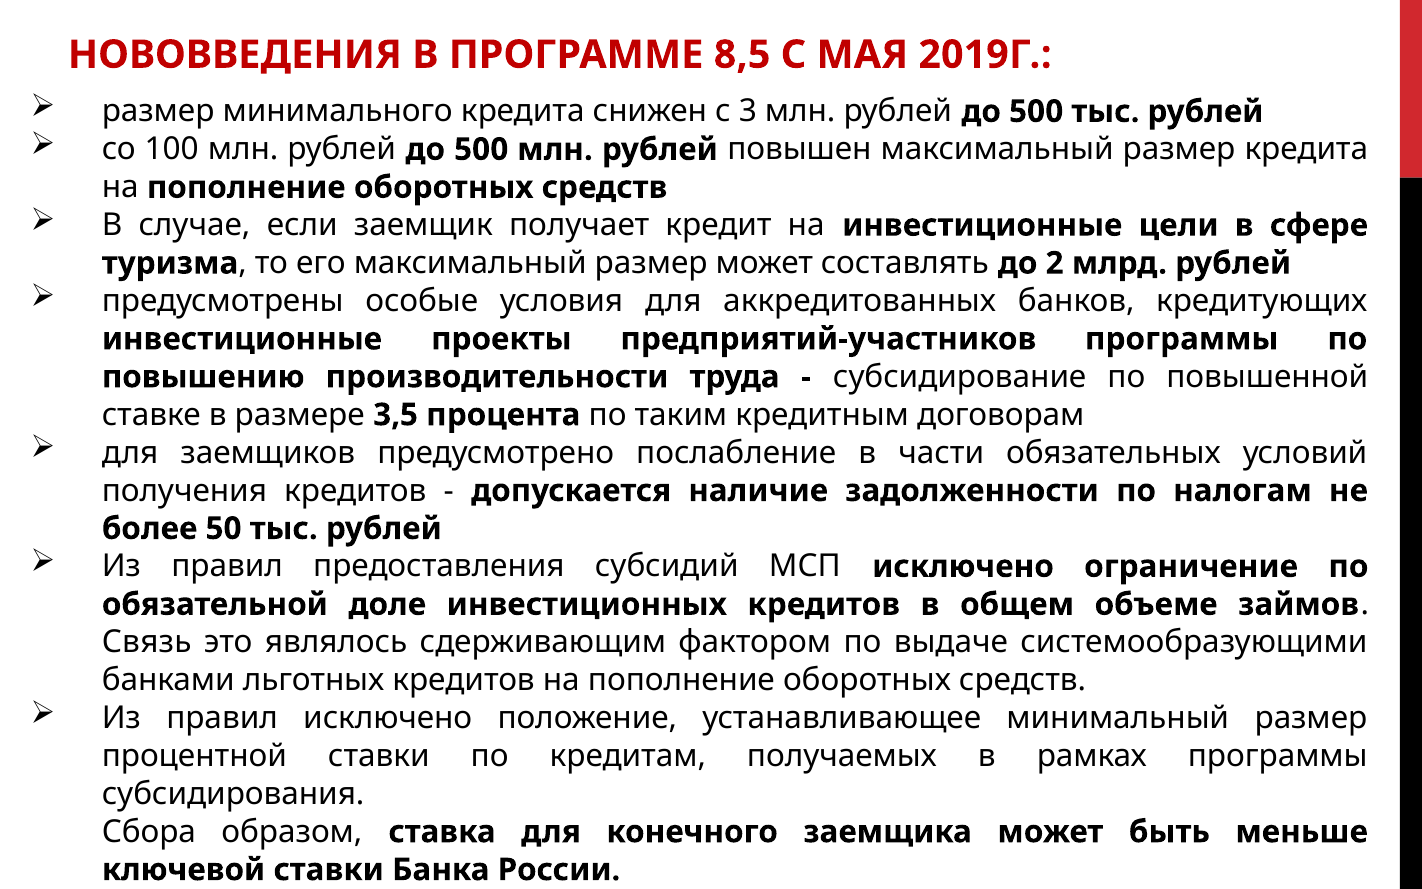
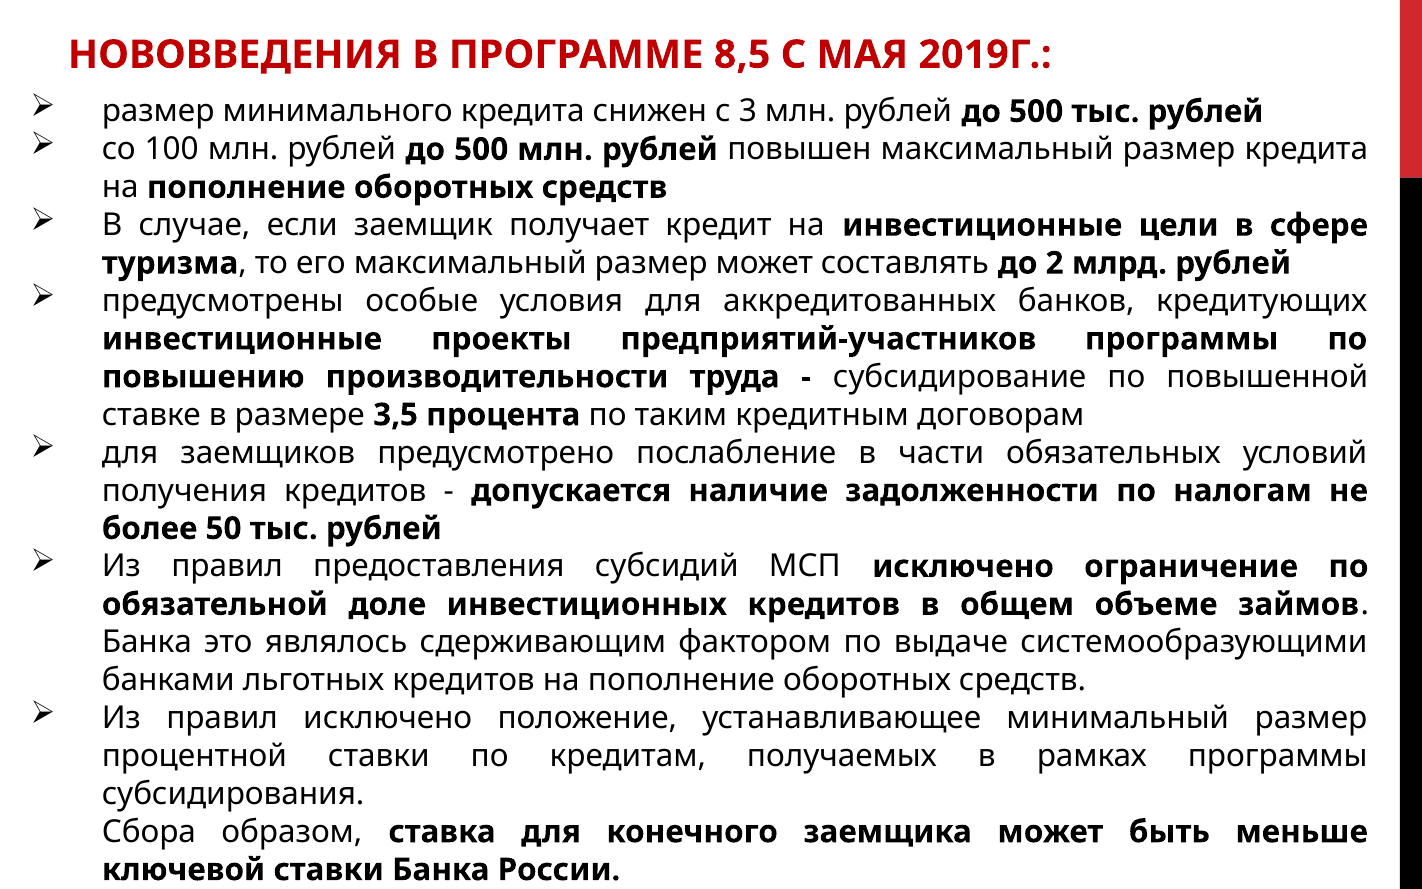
Связь at (147, 642): Связь -> Банка
